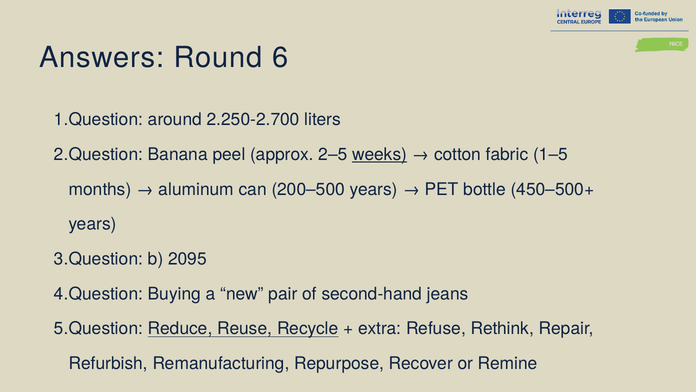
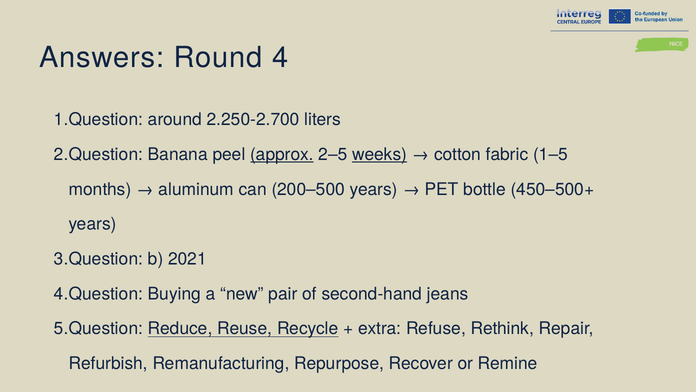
6: 6 -> 4
approx underline: none -> present
2095: 2095 -> 2021
